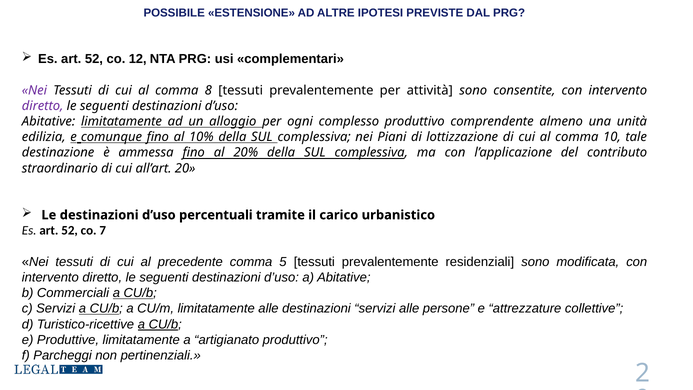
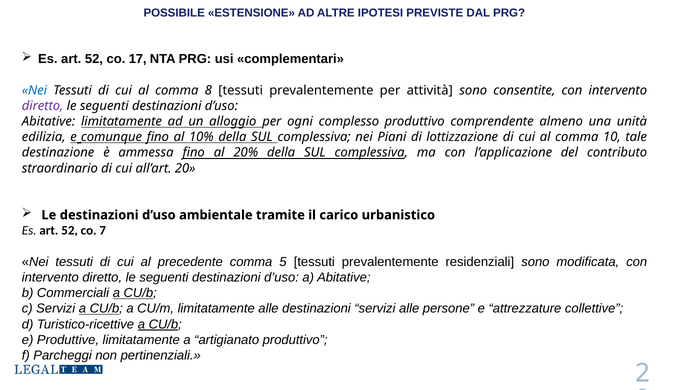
12: 12 -> 17
Nei at (34, 90) colour: purple -> blue
percentuali: percentuali -> ambientale
